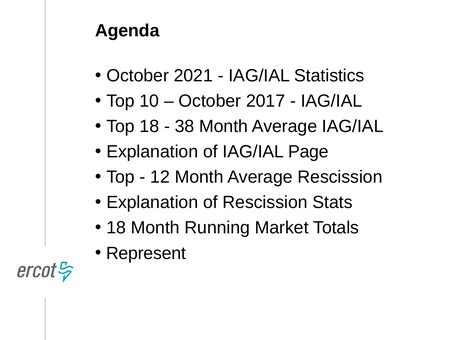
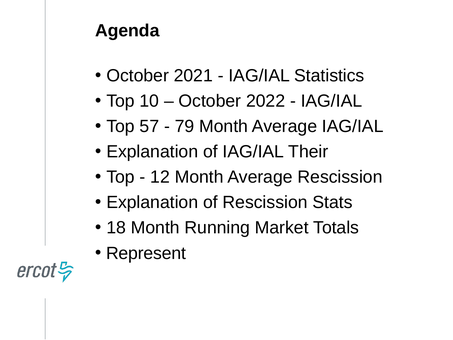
2017: 2017 -> 2022
Top 18: 18 -> 57
38: 38 -> 79
Page: Page -> Their
